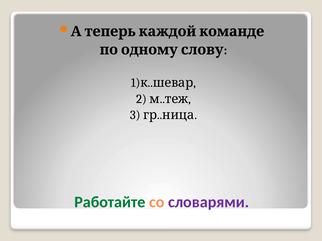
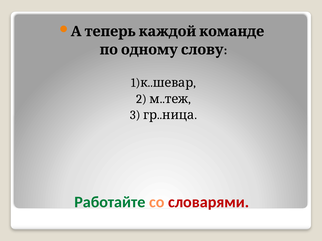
словарями colour: purple -> red
